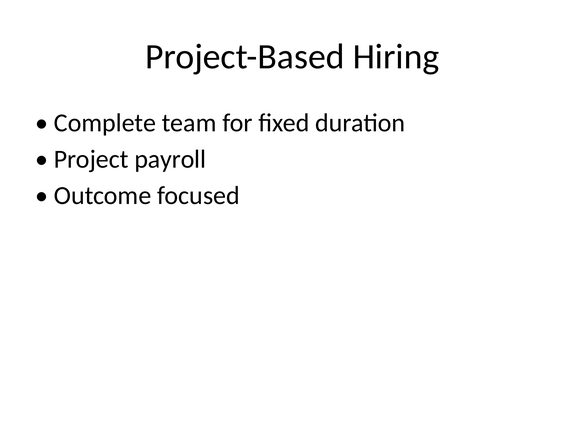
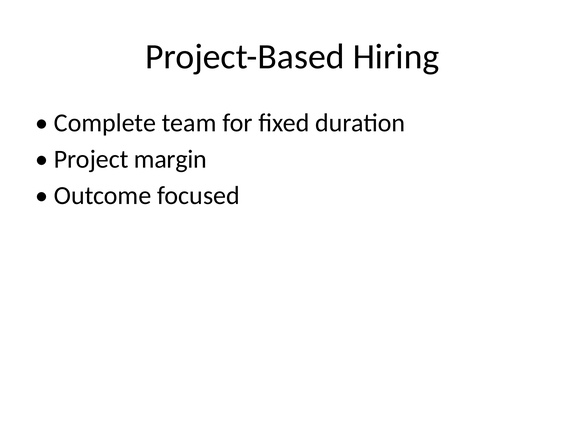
payroll: payroll -> margin
